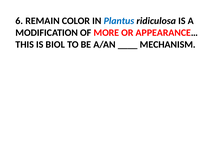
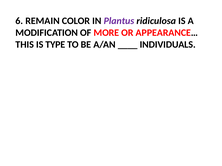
Plantus colour: blue -> purple
BIOL: BIOL -> TYPE
MECHANISM: MECHANISM -> INDIVIDUALS
